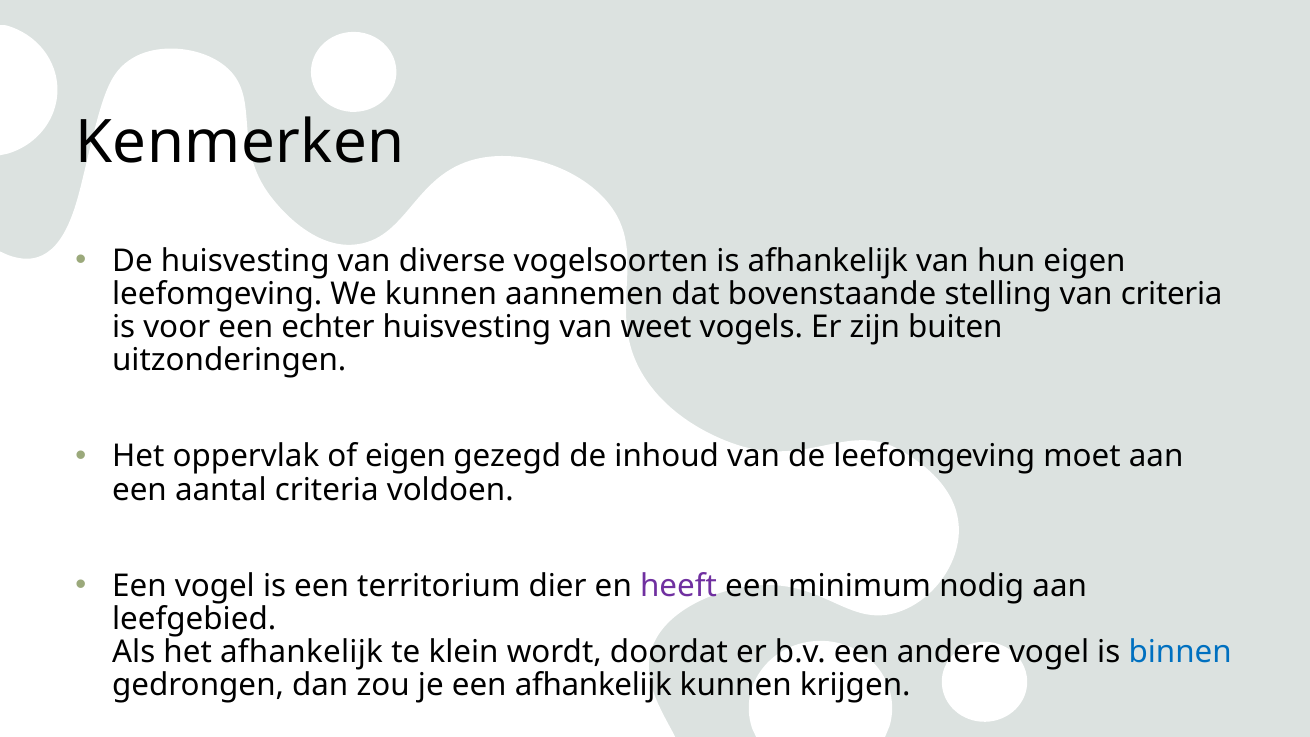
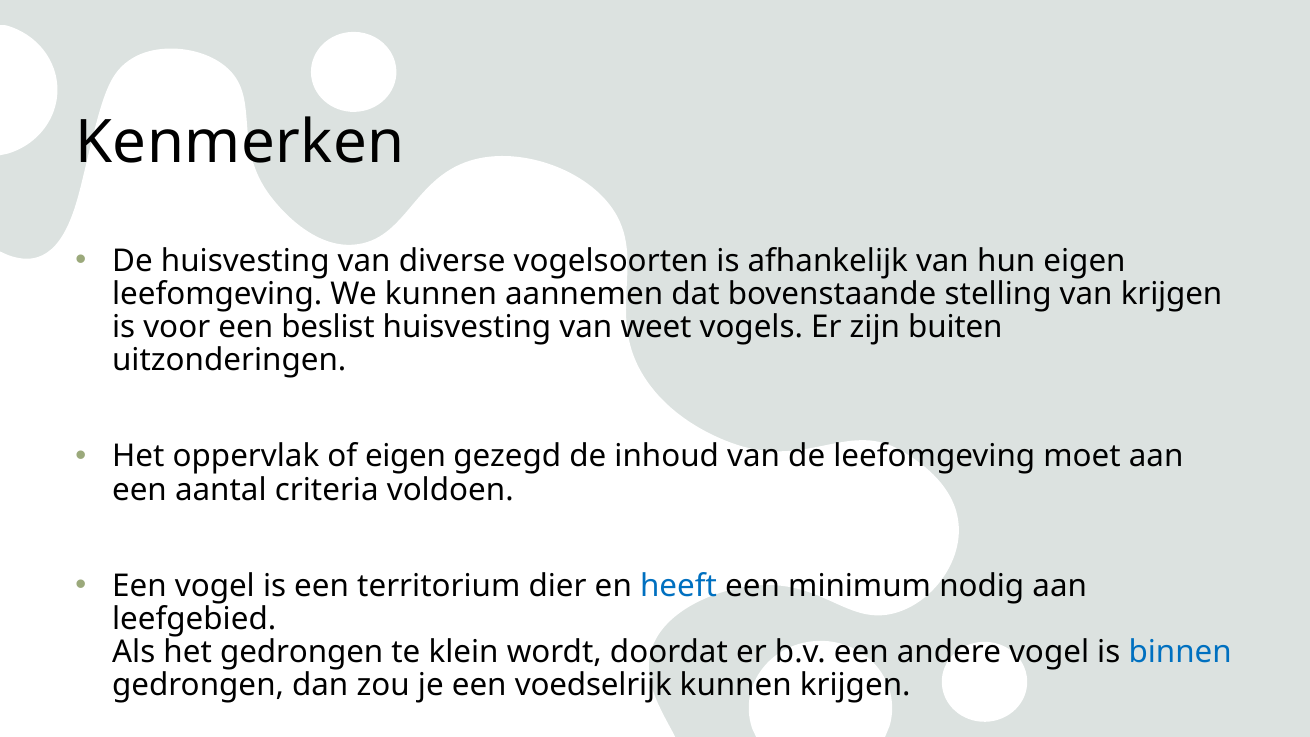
van criteria: criteria -> krijgen
echter: echter -> beslist
heeft colour: purple -> blue
het afhankelijk: afhankelijk -> gedrongen
een afhankelijk: afhankelijk -> voedselrijk
